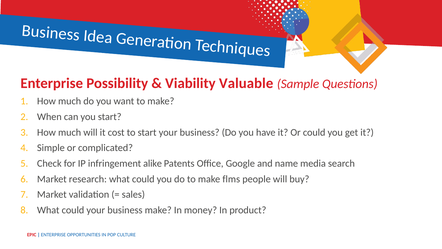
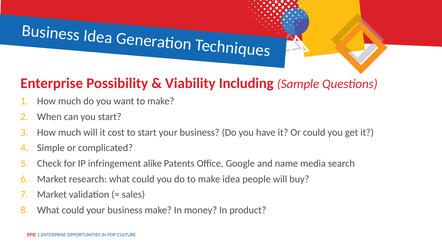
Valuable: Valuable -> Including
make flms: flms -> idea
